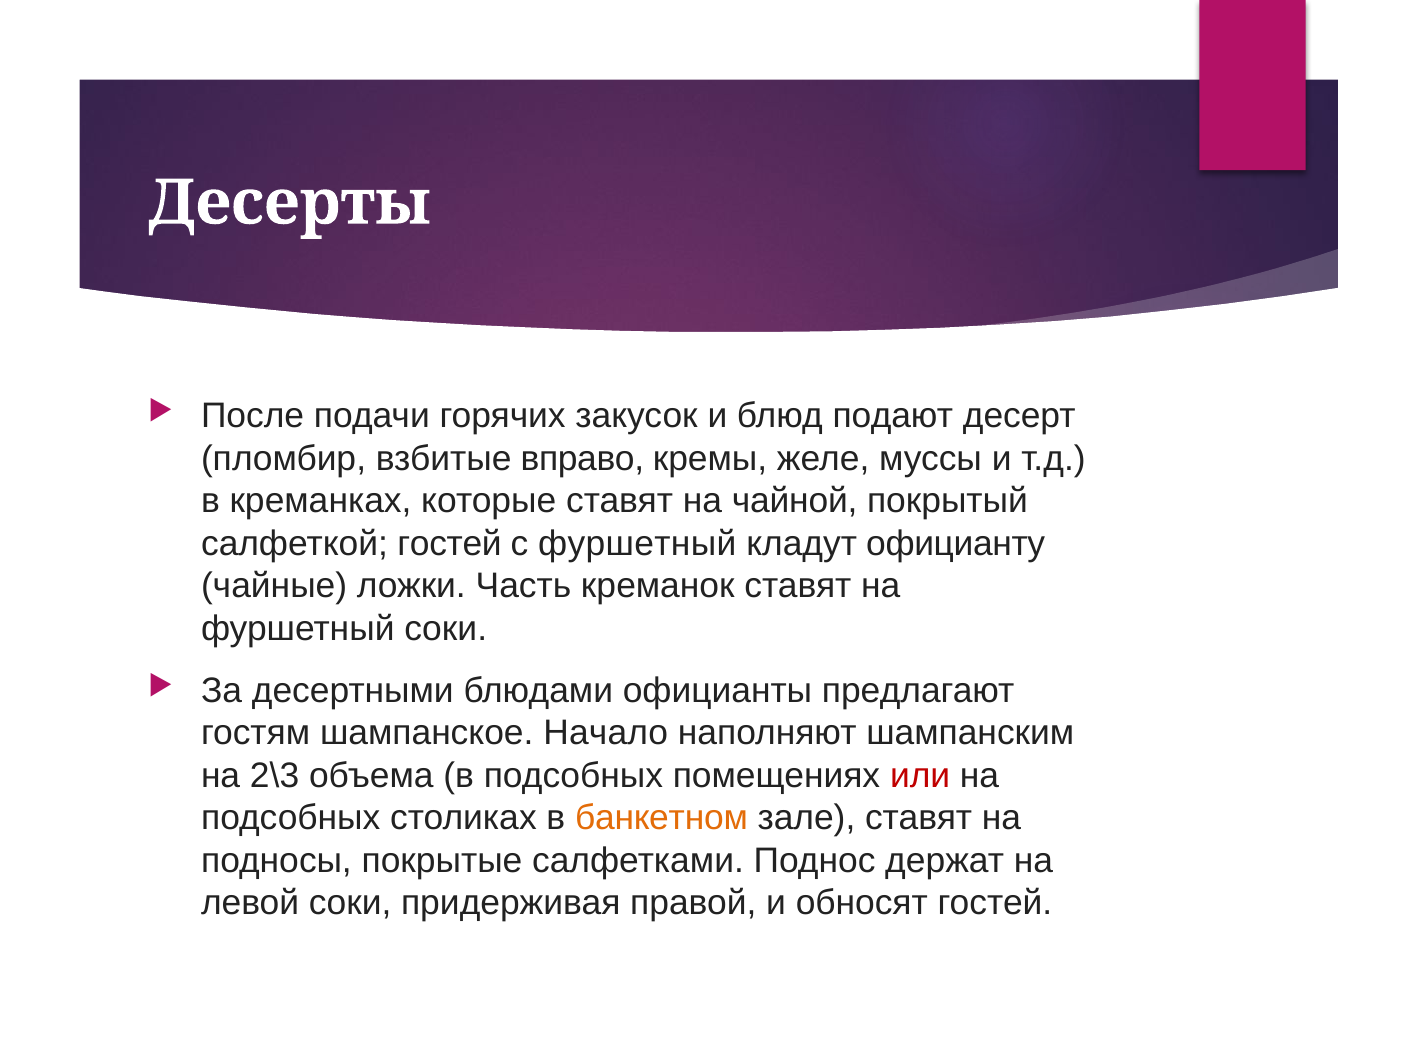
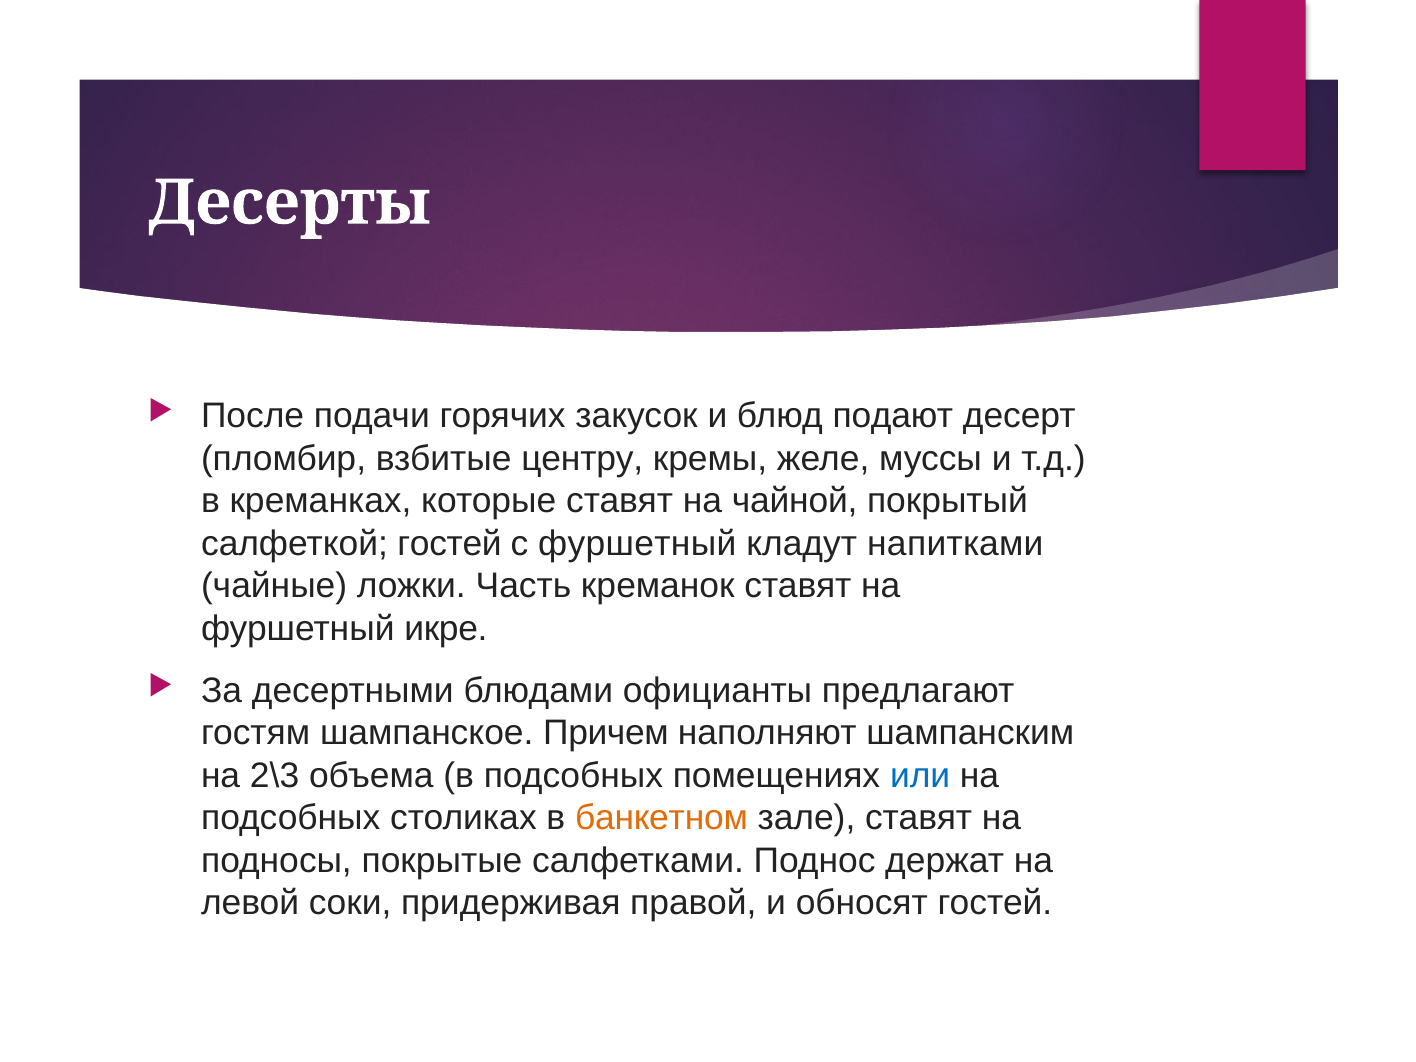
вправо: вправо -> центру
официанту: официанту -> напитками
фуршетный соки: соки -> икре
Начало: Начало -> Причем
или colour: red -> blue
